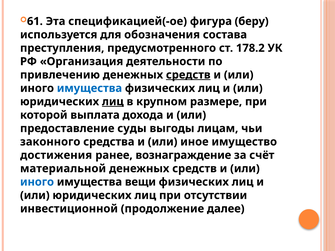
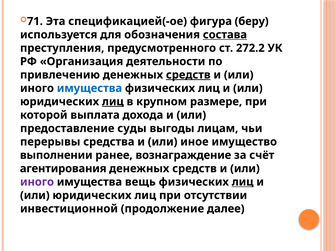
61: 61 -> 71
состава underline: none -> present
178.2: 178.2 -> 272.2
законного: законного -> перерывы
достижения: достижения -> выполнении
материальной: материальной -> агентирования
иного at (37, 182) colour: blue -> purple
вещи: вещи -> вещь
лиц at (243, 182) underline: none -> present
